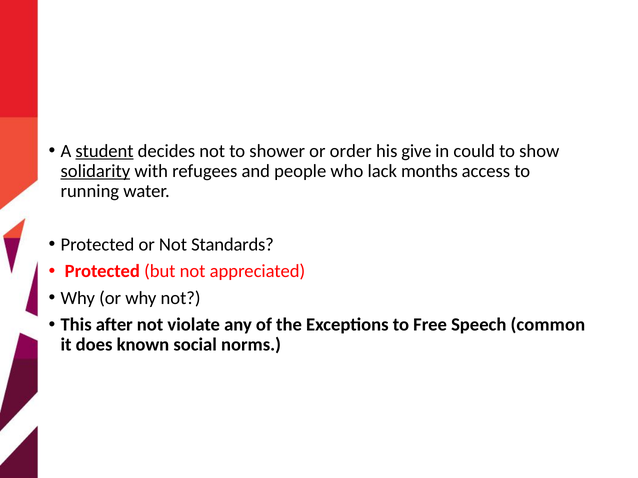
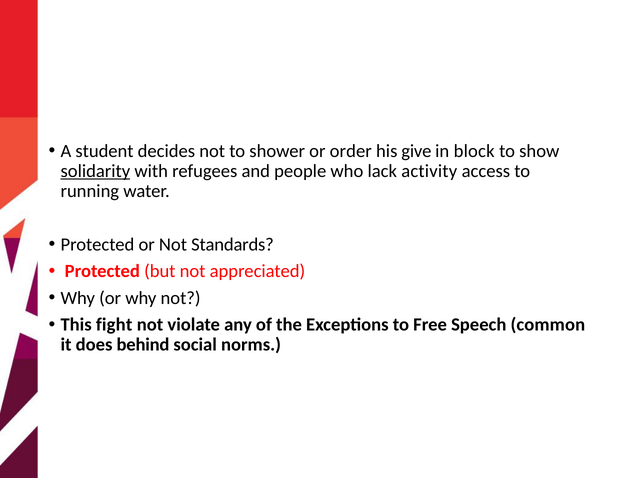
student underline: present -> none
could: could -> block
months: months -> activity
after: after -> fight
known: known -> behind
